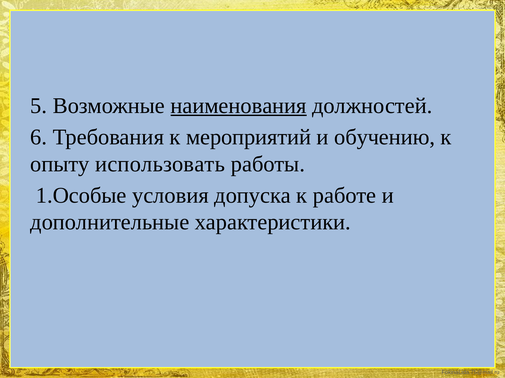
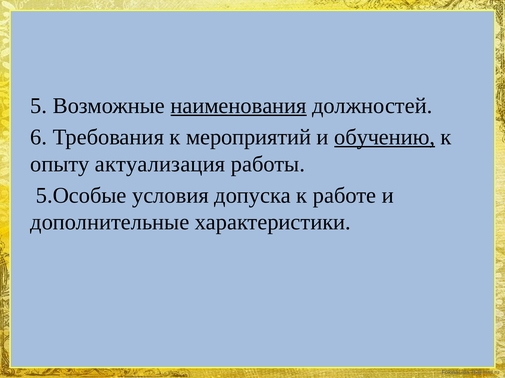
обучению underline: none -> present
использовать: использовать -> актуализация
1.Особые: 1.Особые -> 5.Особые
